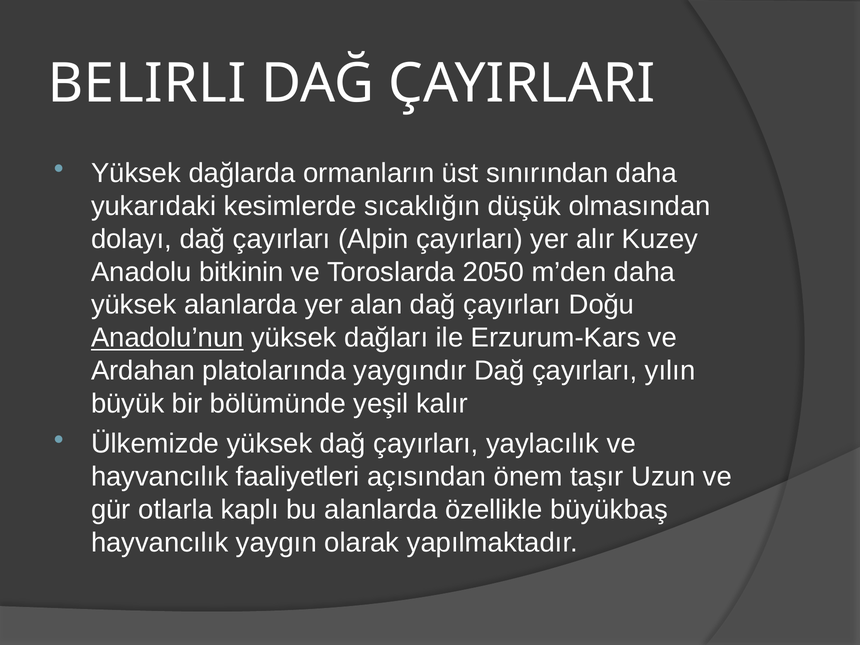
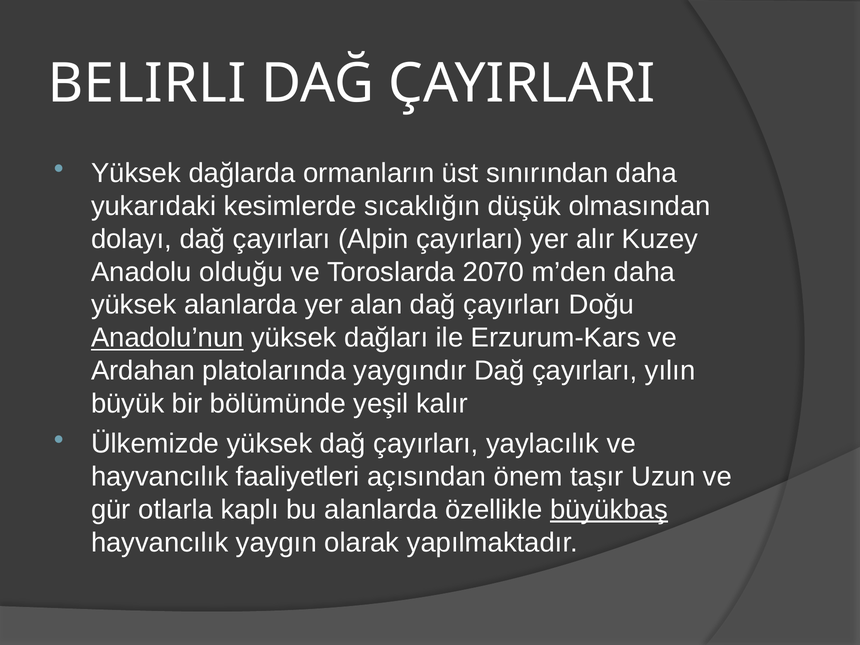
bitkinin: bitkinin -> olduğu
2050: 2050 -> 2070
büyükbaş underline: none -> present
